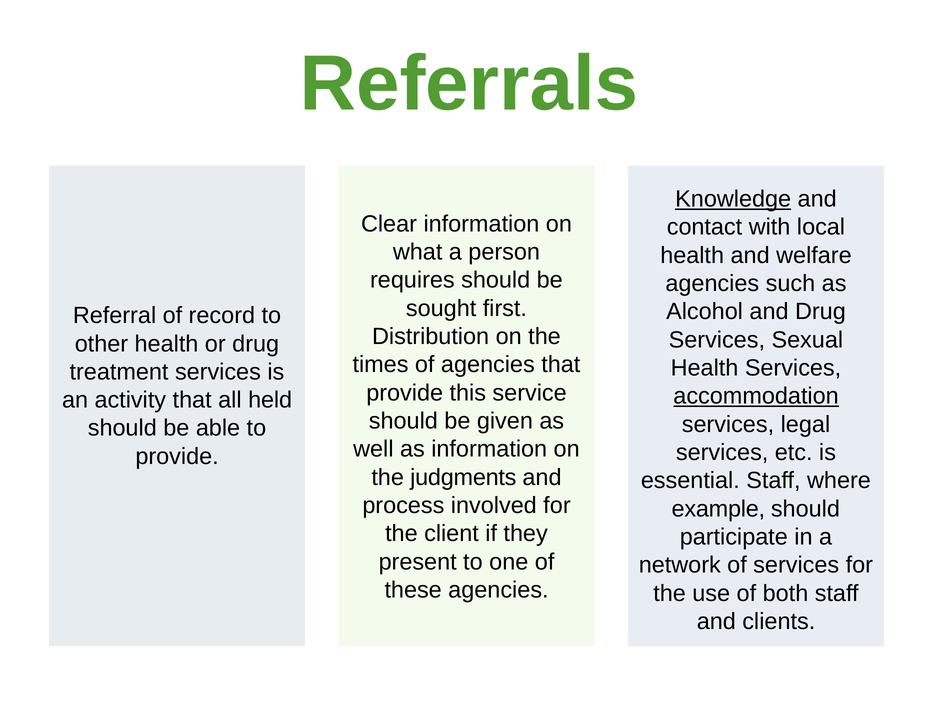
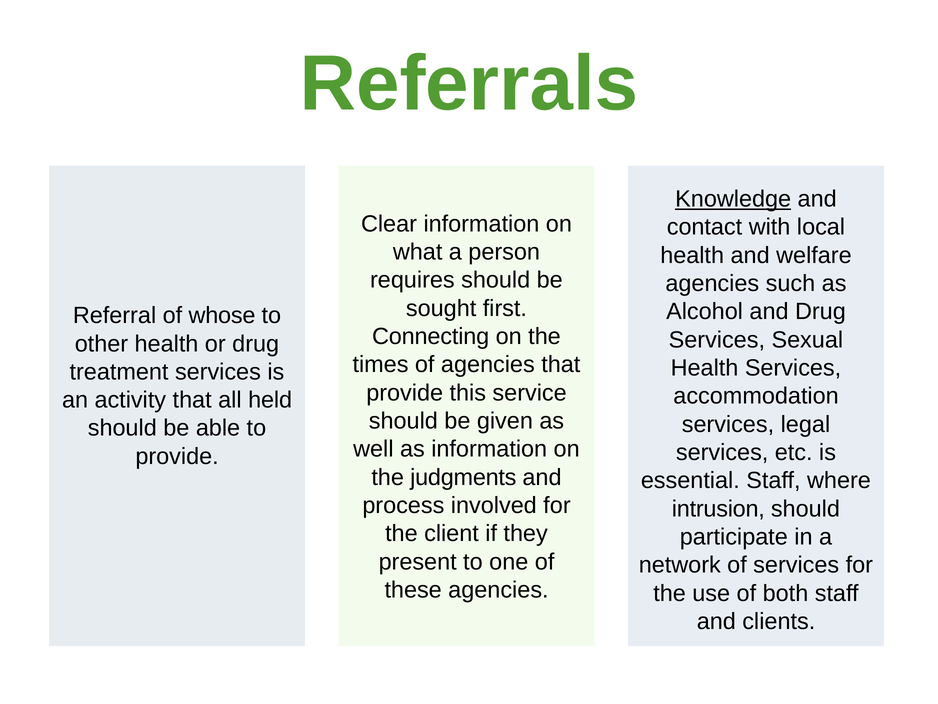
record: record -> whose
Distribution: Distribution -> Connecting
accommodation underline: present -> none
example: example -> intrusion
